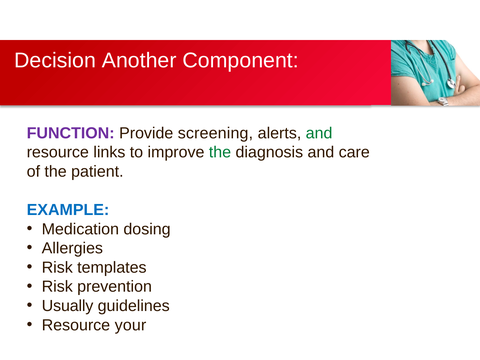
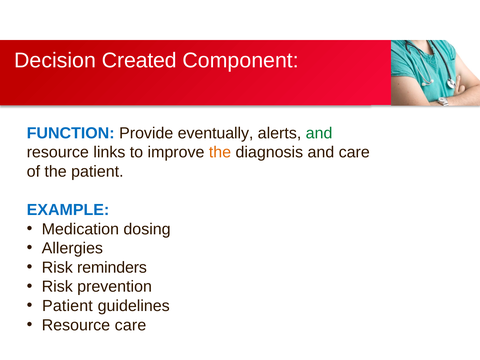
Another: Another -> Created
FUNCTION colour: purple -> blue
screening: screening -> eventually
the at (220, 152) colour: green -> orange
templates: templates -> reminders
Usually at (68, 306): Usually -> Patient
Resource your: your -> care
